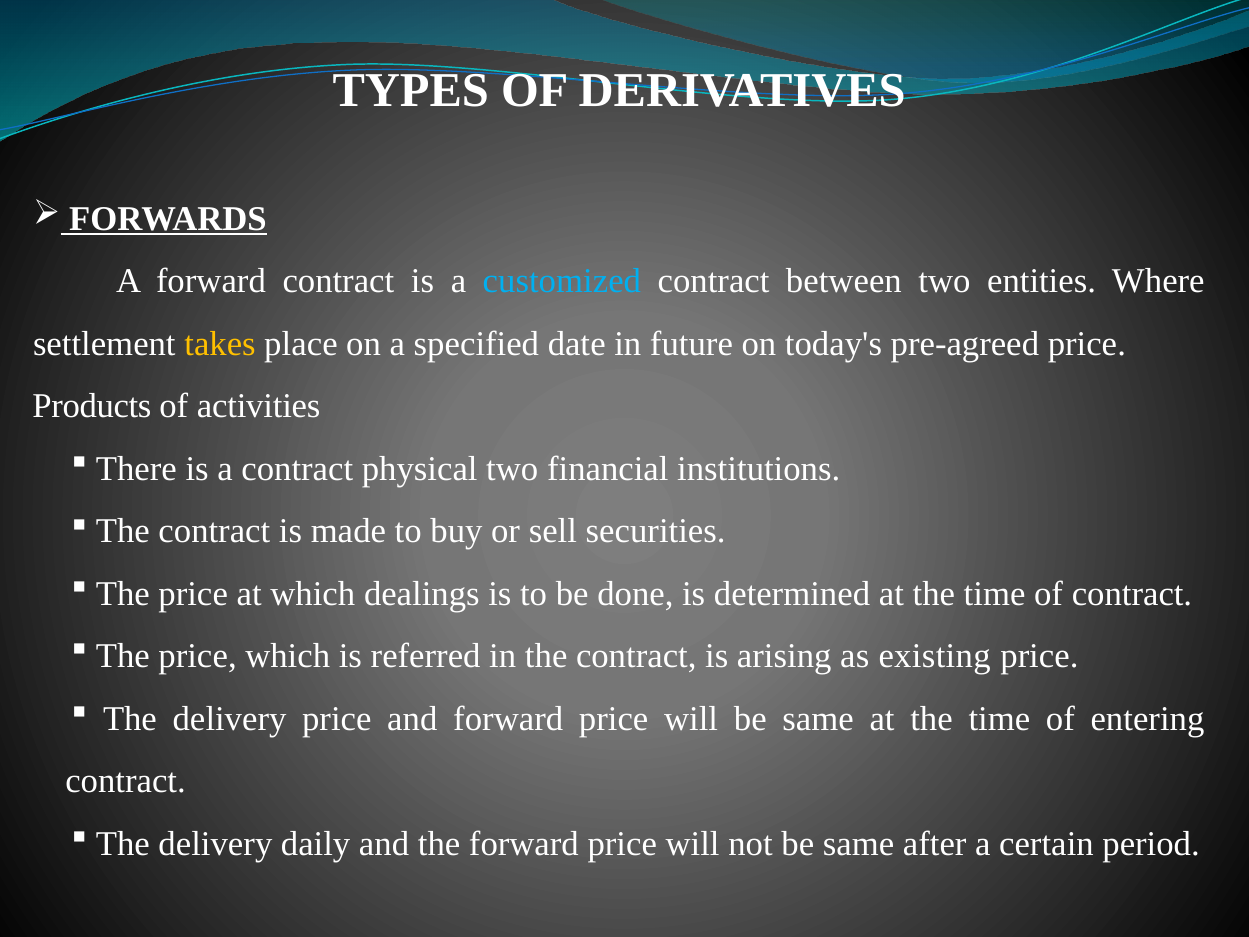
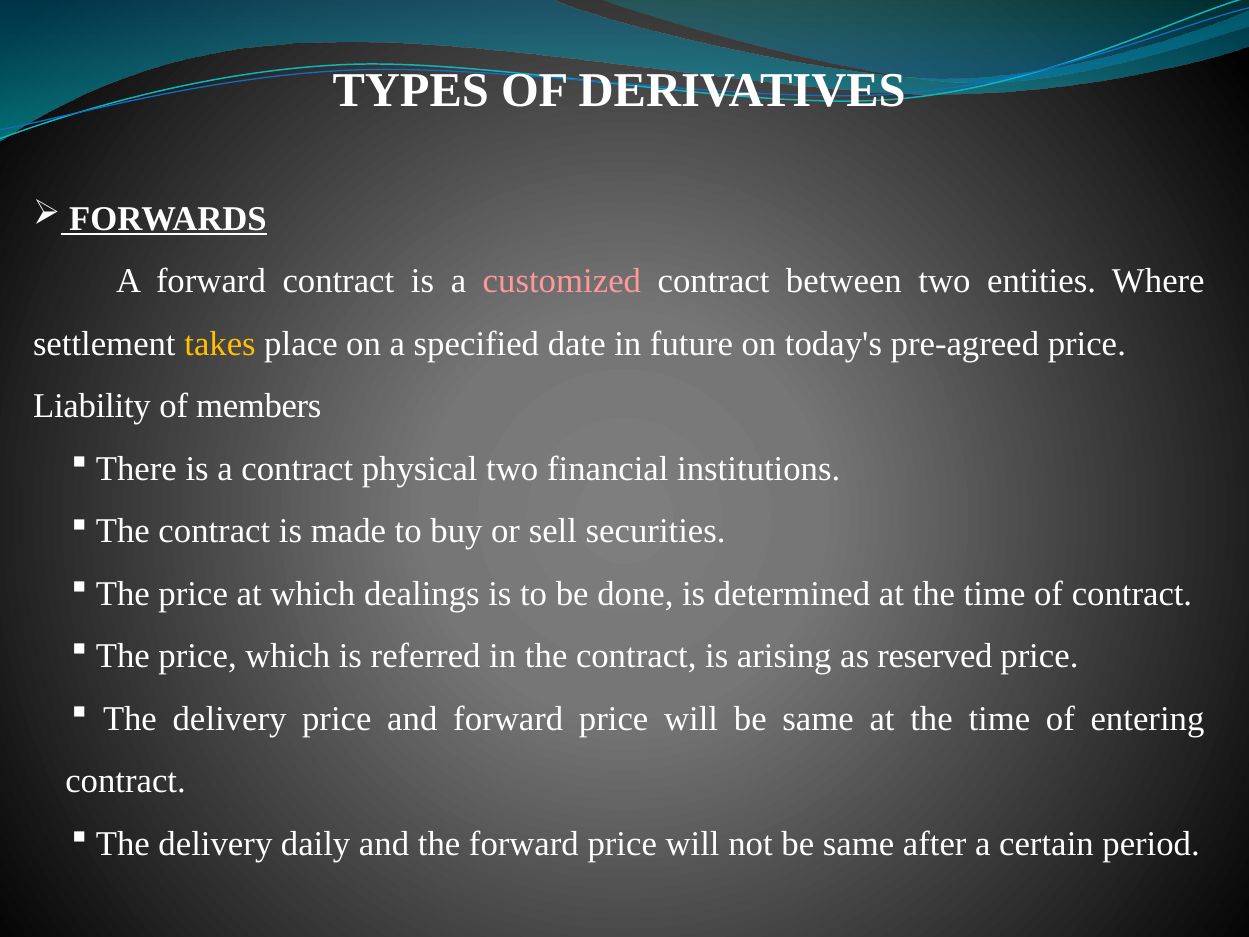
customized colour: light blue -> pink
Products: Products -> Liability
activities: activities -> members
existing: existing -> reserved
